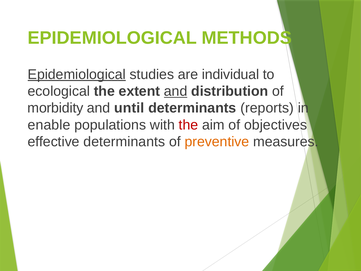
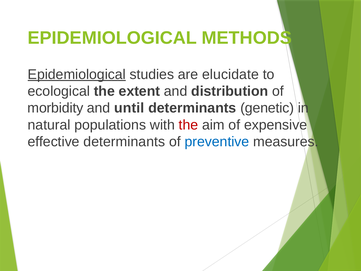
individual: individual -> elucidate
and at (176, 91) underline: present -> none
reports: reports -> genetic
enable: enable -> natural
objectives: objectives -> expensive
preventive colour: orange -> blue
